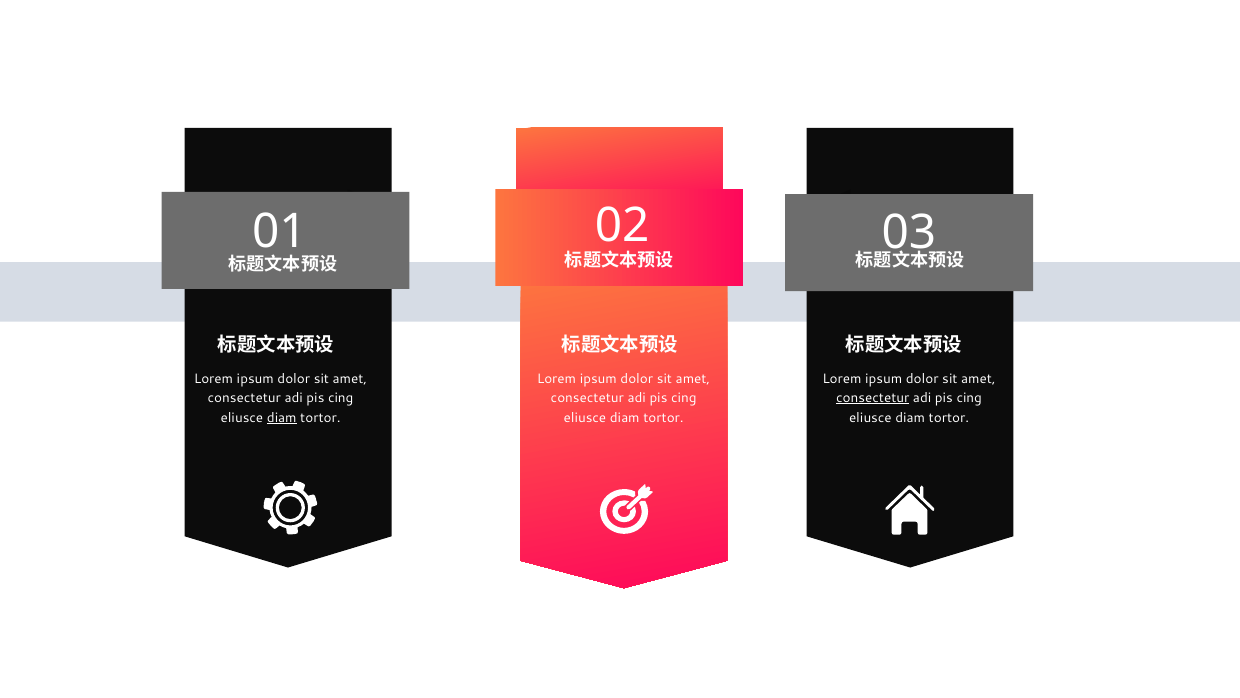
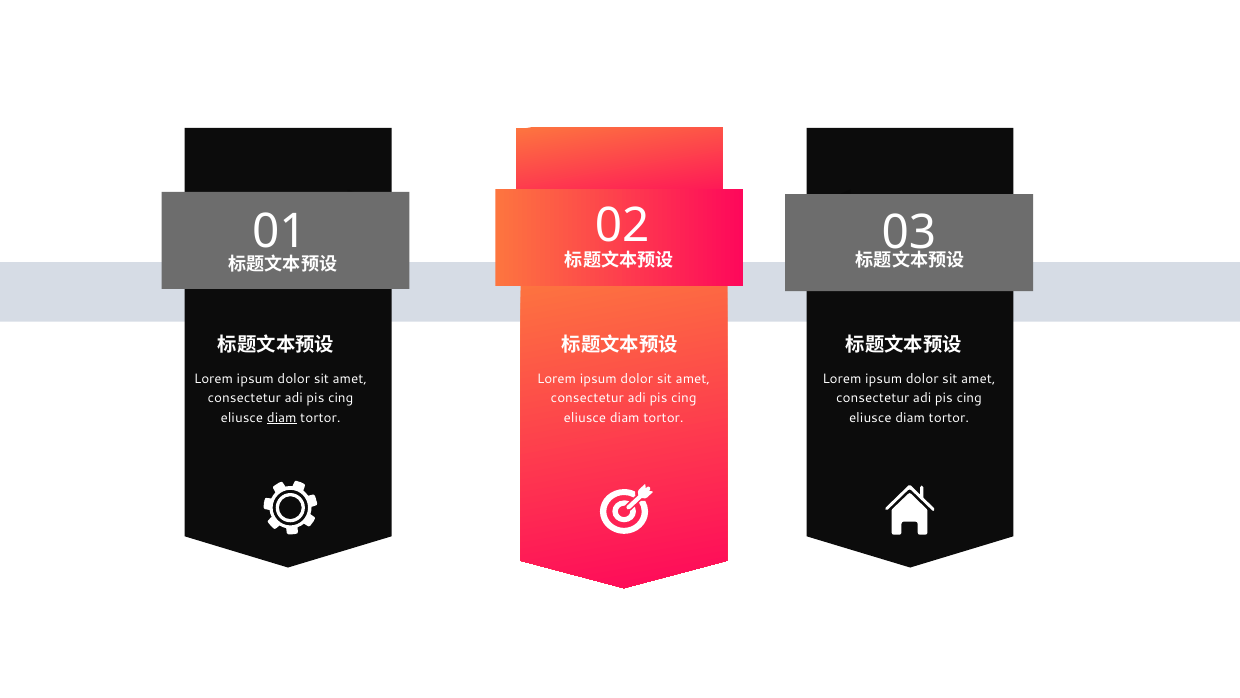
consectetur at (873, 398) underline: present -> none
